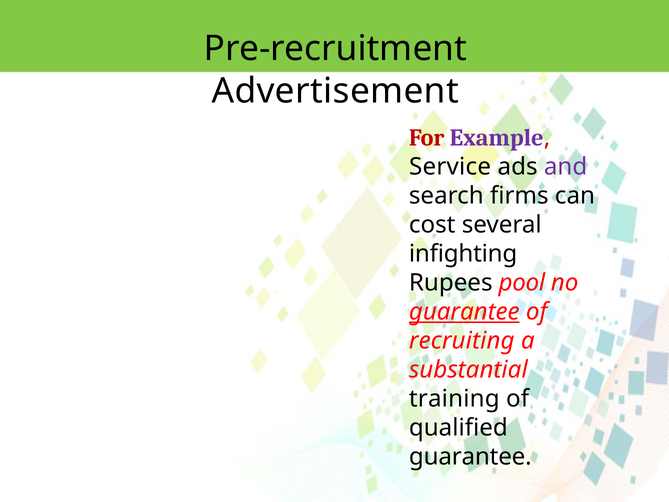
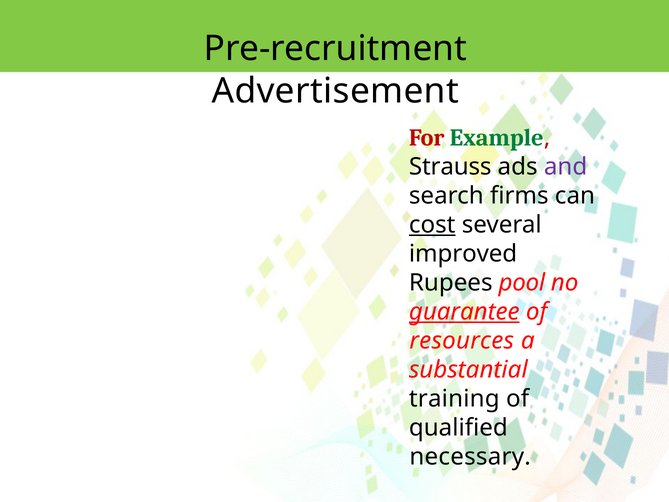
Example colour: purple -> green
Service: Service -> Strauss
cost underline: none -> present
infighting: infighting -> improved
recruiting: recruiting -> resources
guarantee at (470, 457): guarantee -> necessary
